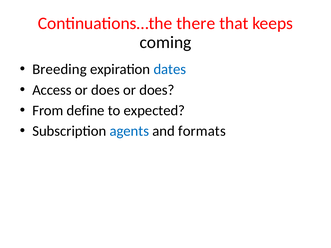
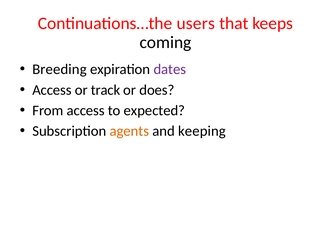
there: there -> users
dates colour: blue -> purple
does at (105, 90): does -> track
From define: define -> access
agents colour: blue -> orange
formats: formats -> keeping
